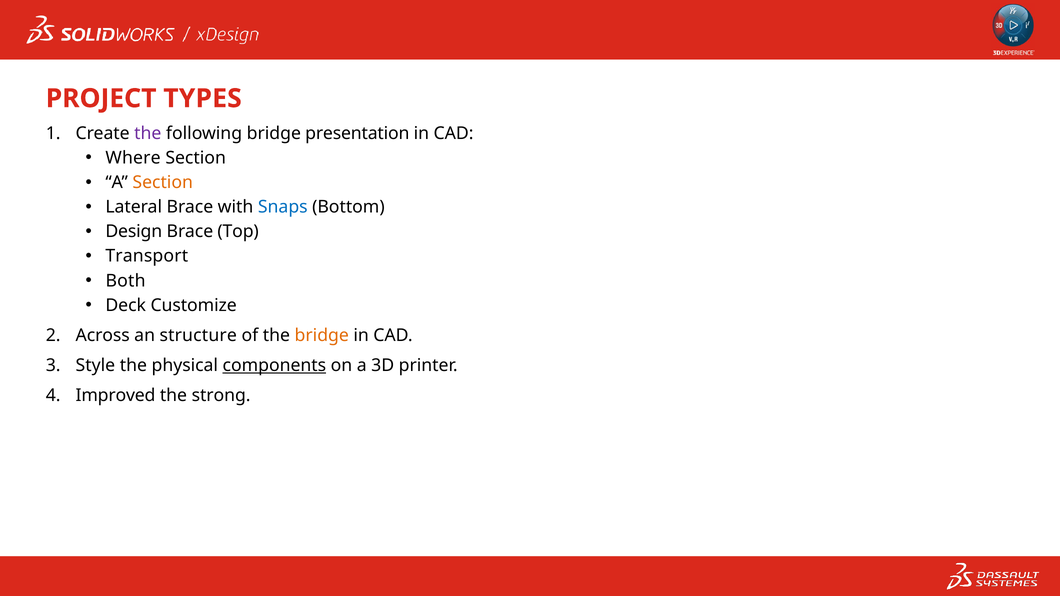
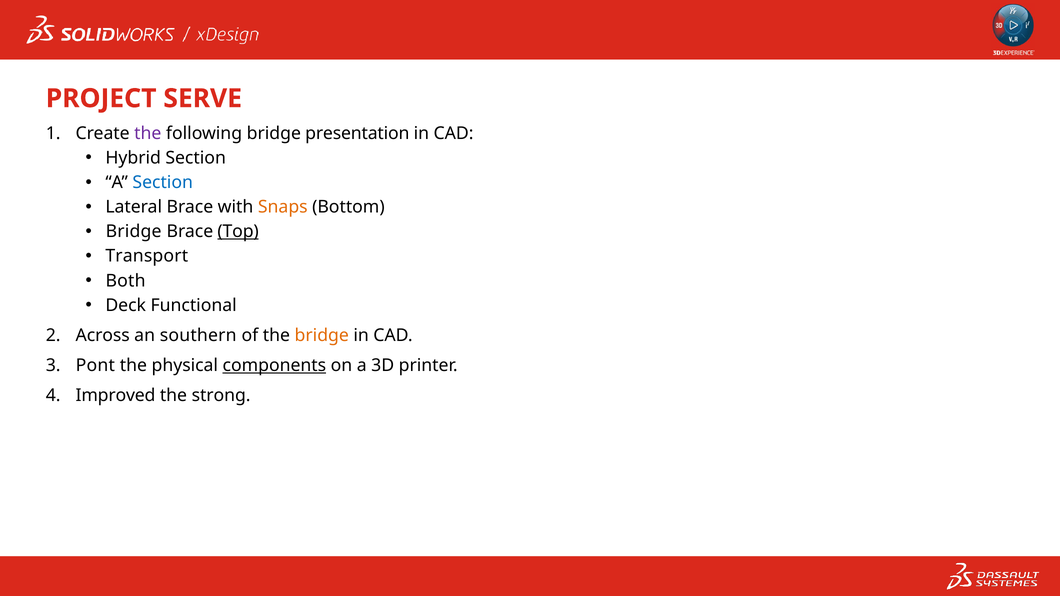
TYPES: TYPES -> SERVE
Where: Where -> Hybrid
Section at (163, 183) colour: orange -> blue
Snaps colour: blue -> orange
Design at (134, 232): Design -> Bridge
Top underline: none -> present
Customize: Customize -> Functional
structure: structure -> southern
Style: Style -> Pont
